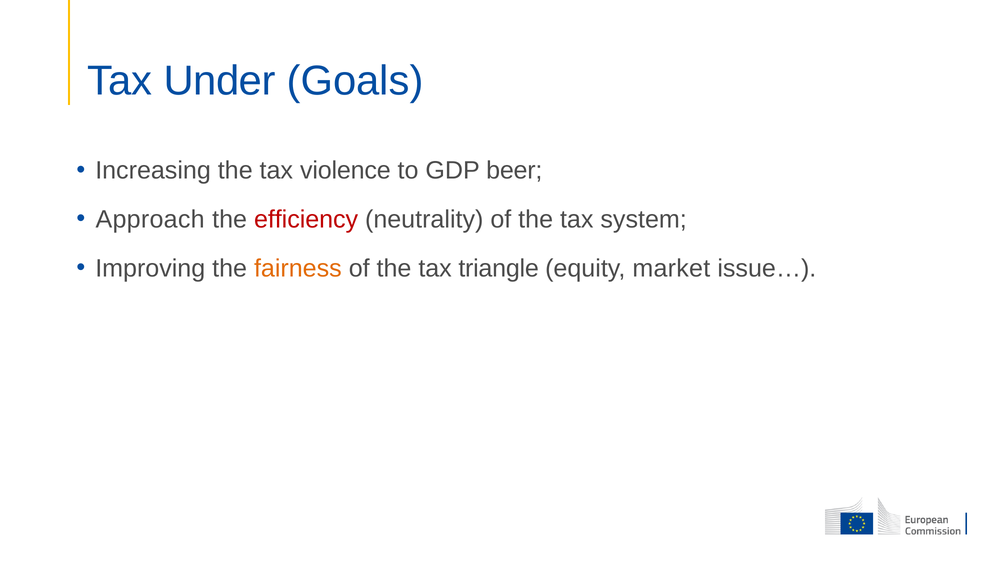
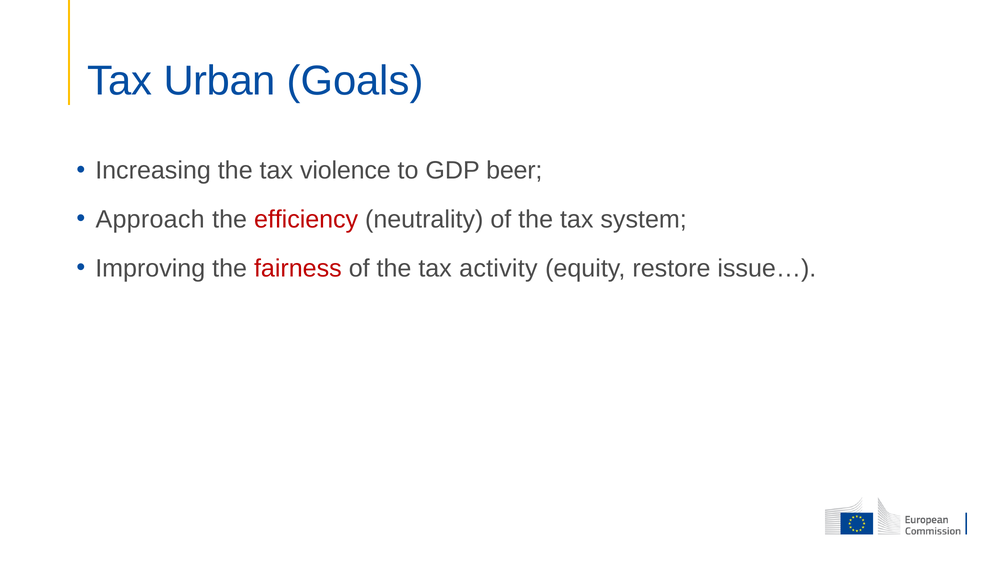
Under: Under -> Urban
fairness colour: orange -> red
triangle: triangle -> activity
market: market -> restore
